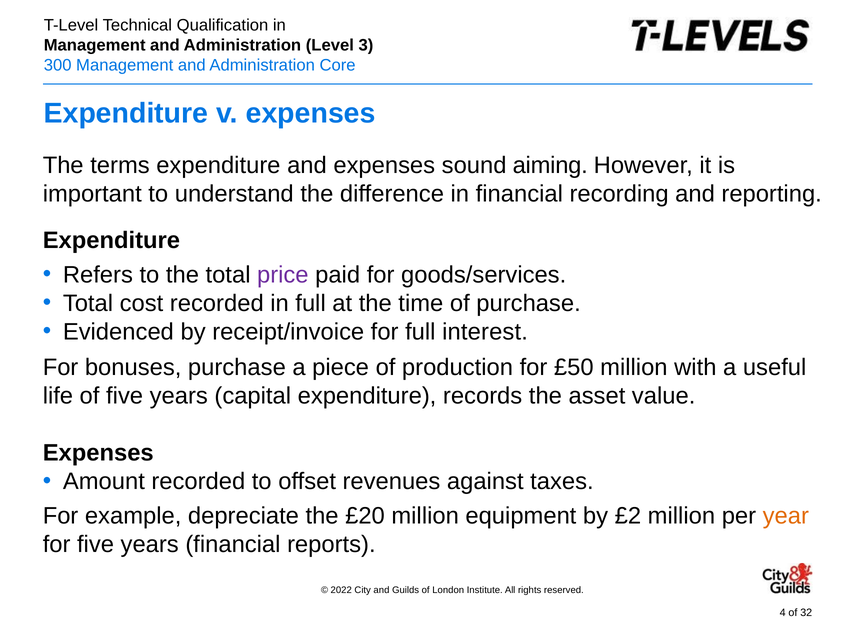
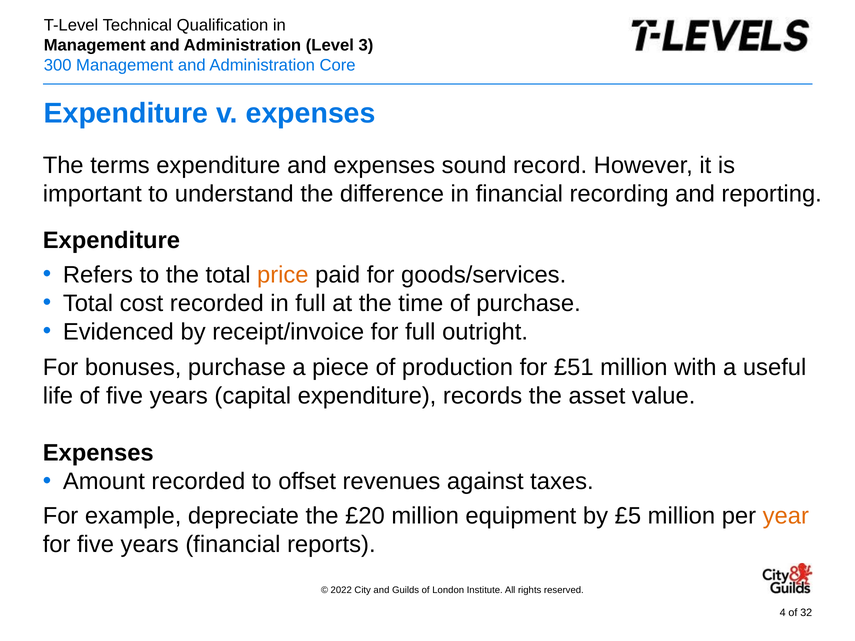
aiming: aiming -> record
price colour: purple -> orange
interest: interest -> outright
£50: £50 -> £51
£2: £2 -> £5
